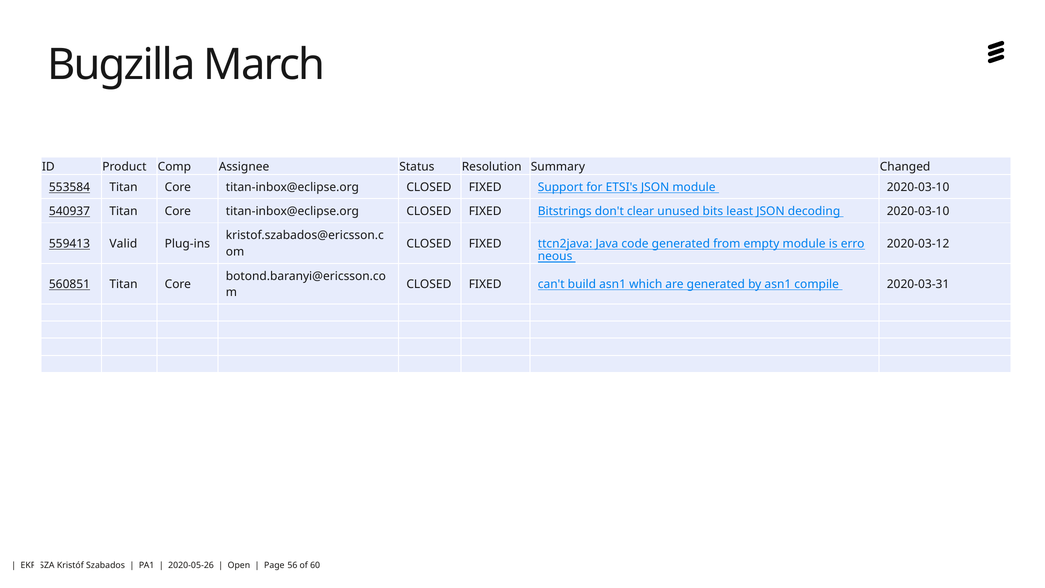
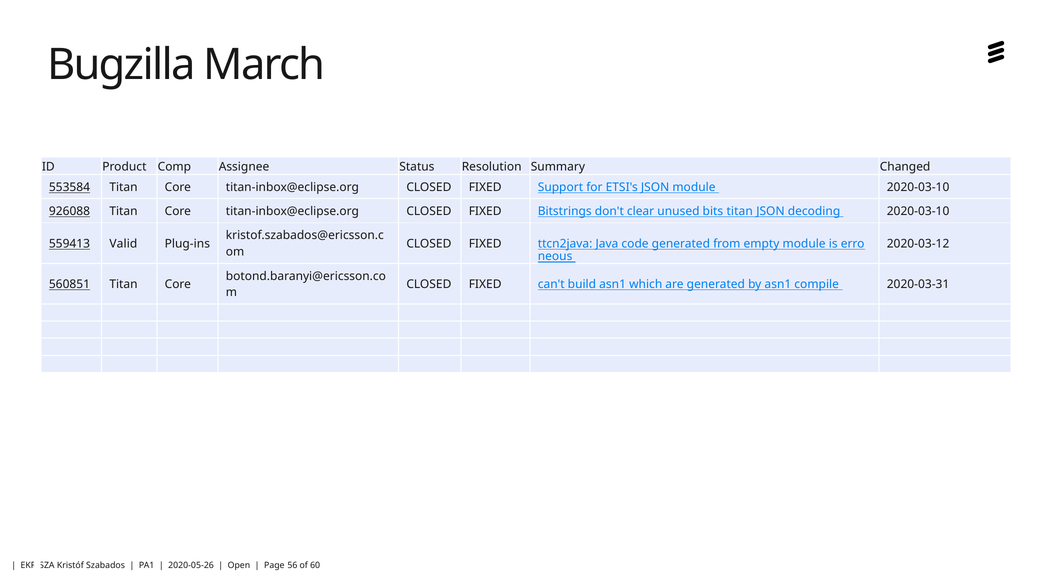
540937: 540937 -> 926088
bits least: least -> titan
